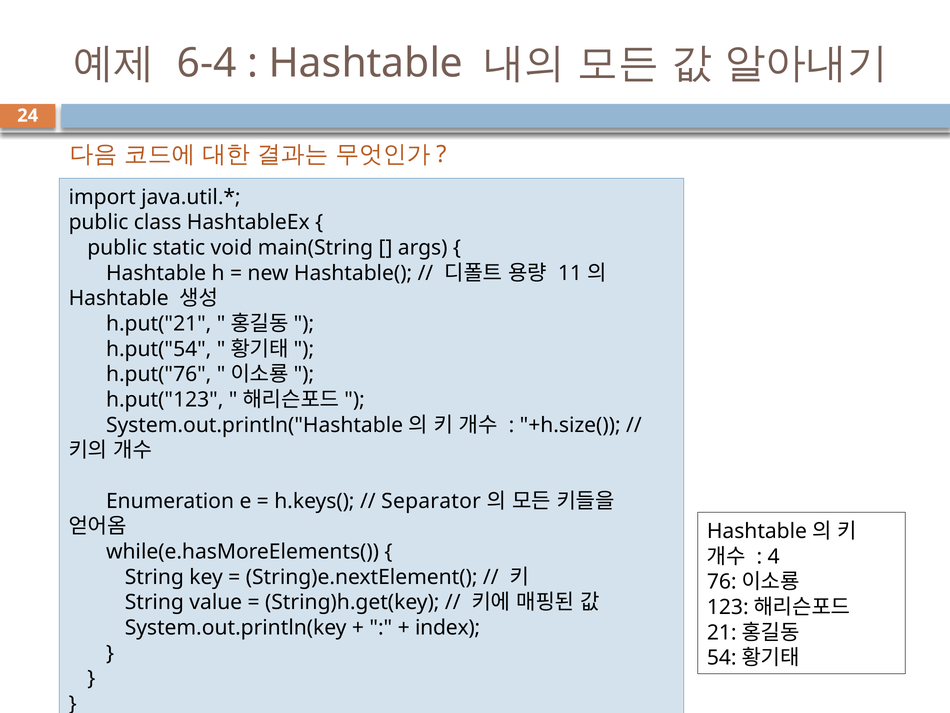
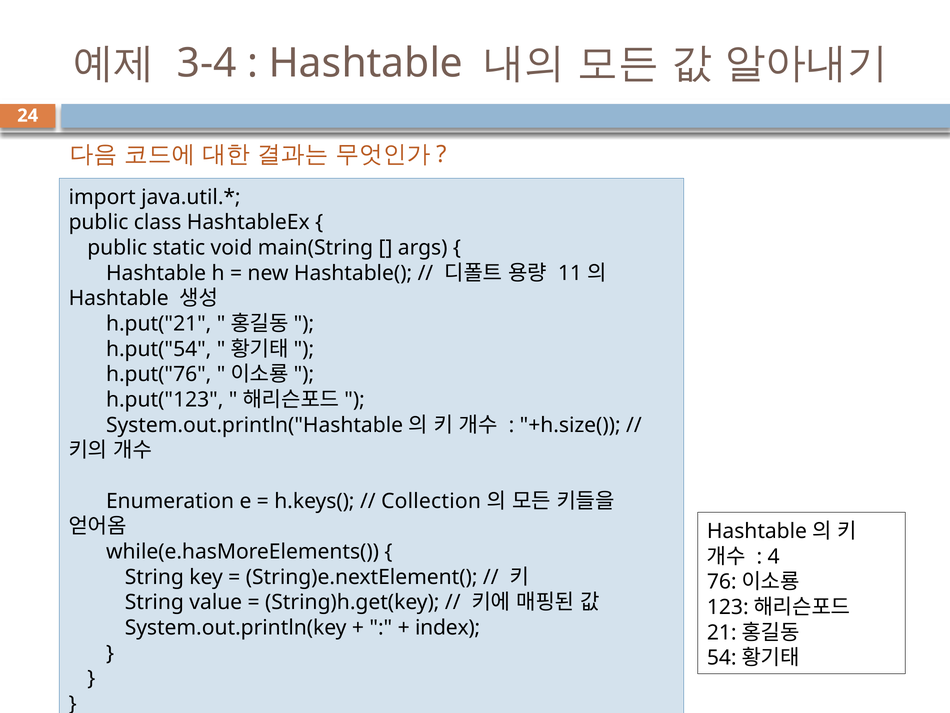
6-4: 6-4 -> 3-4
Separator: Separator -> Collection
